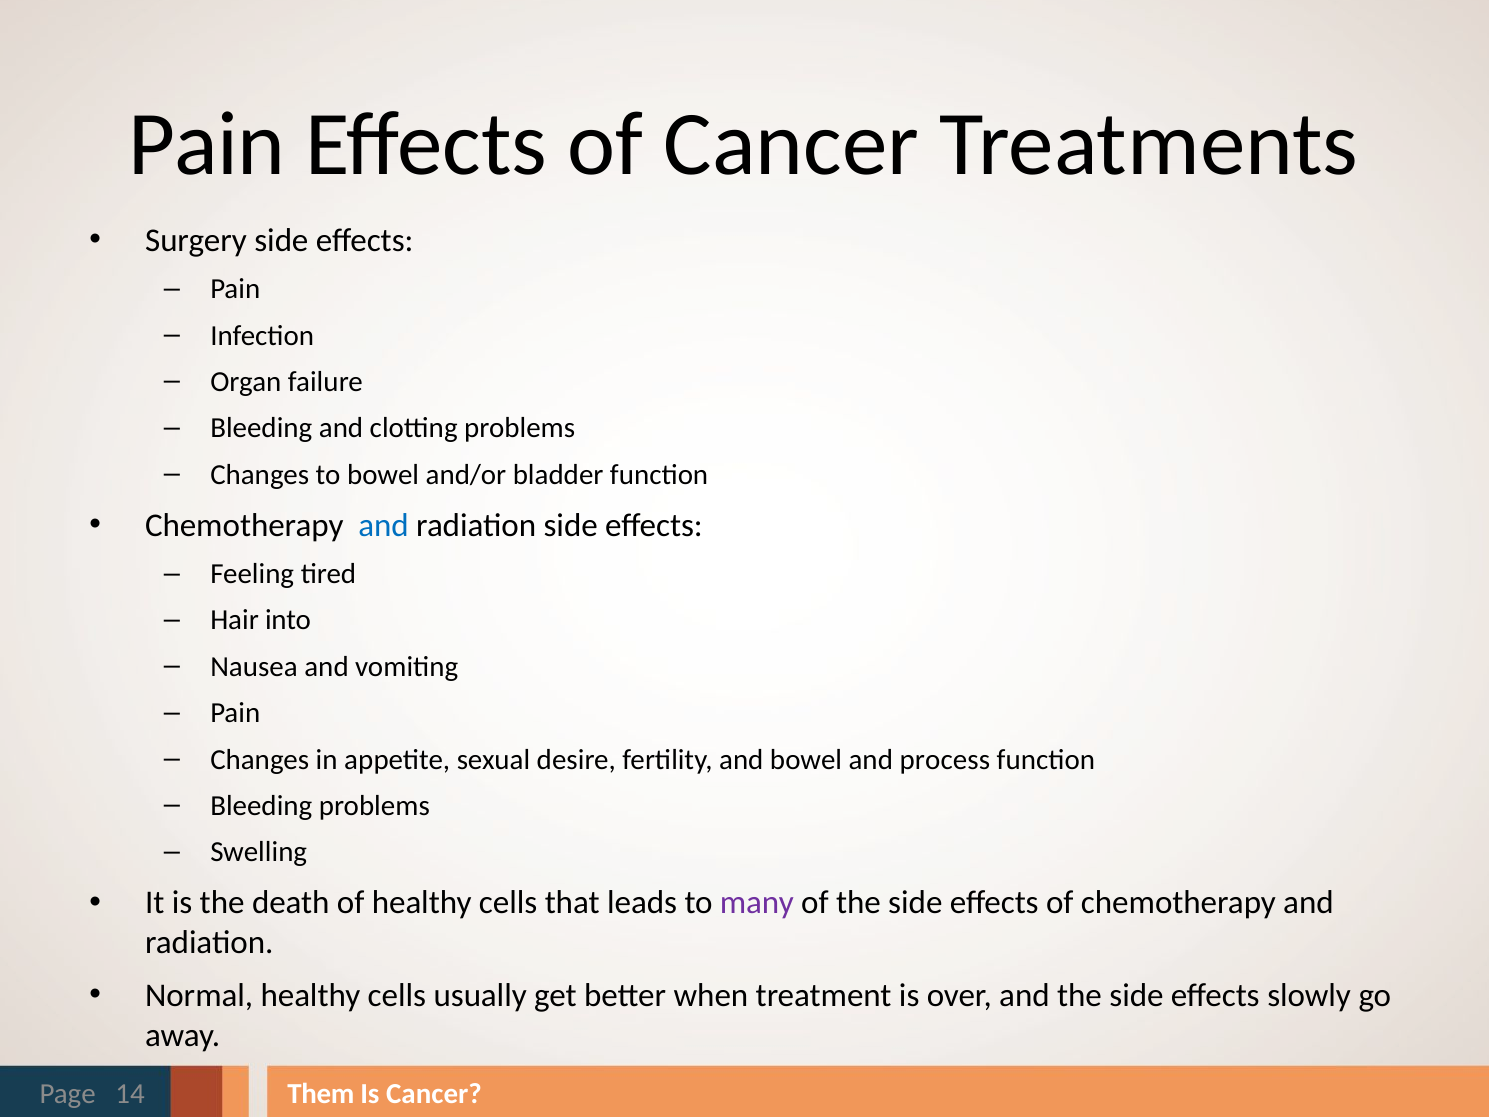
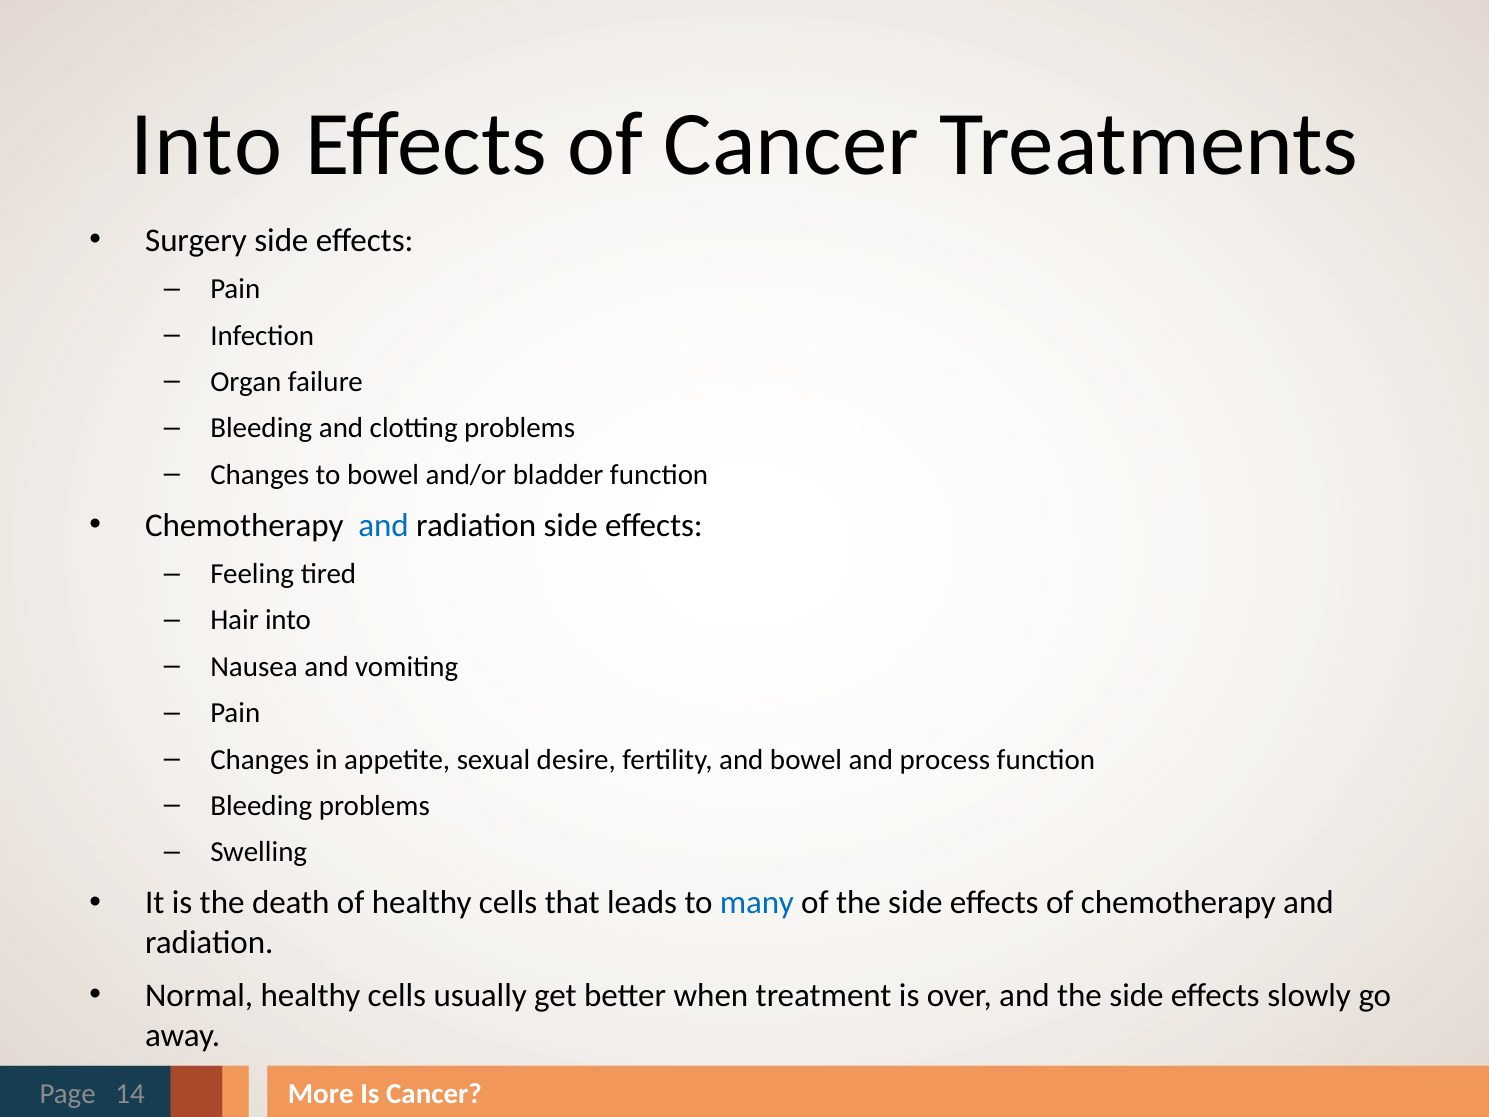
Pain at (207, 144): Pain -> Into
many colour: purple -> blue
Them: Them -> More
